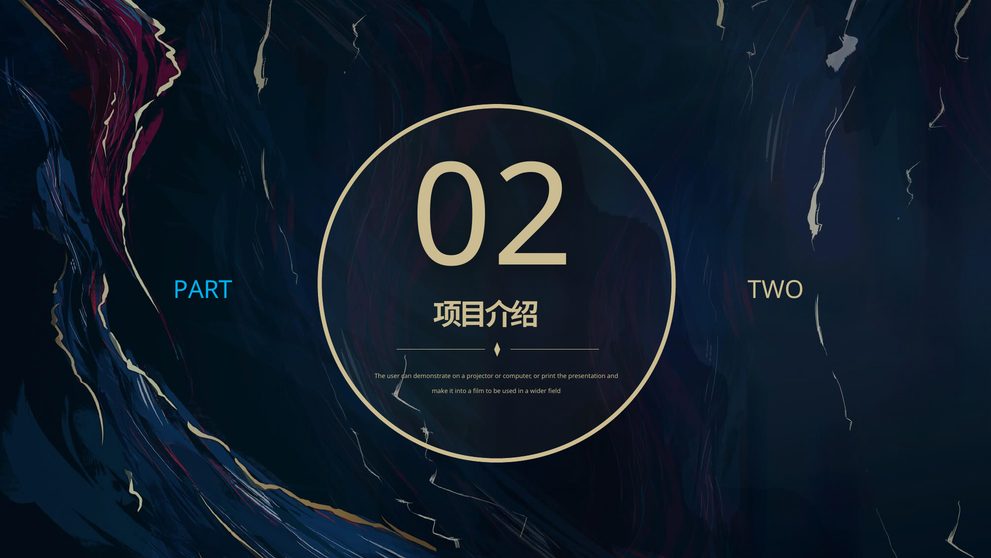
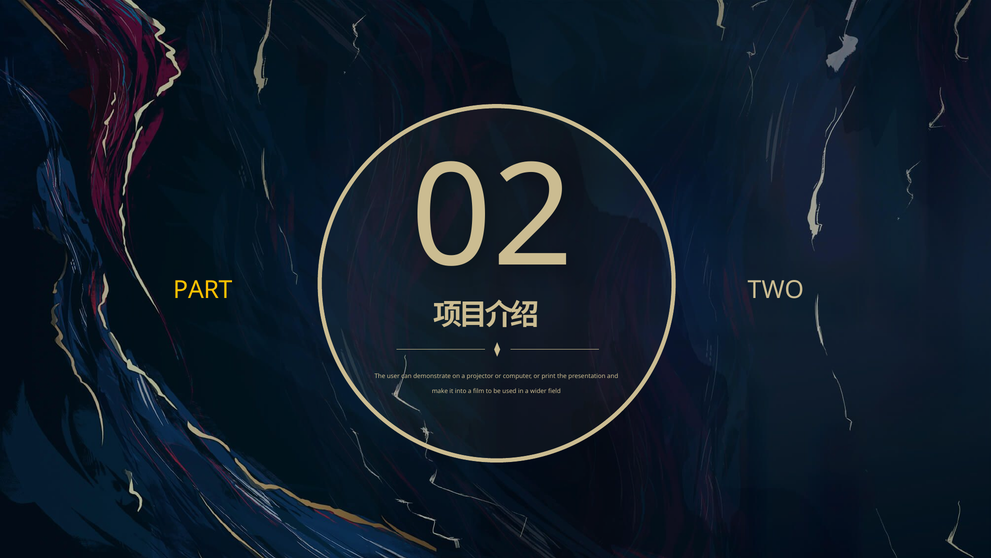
PART colour: light blue -> yellow
